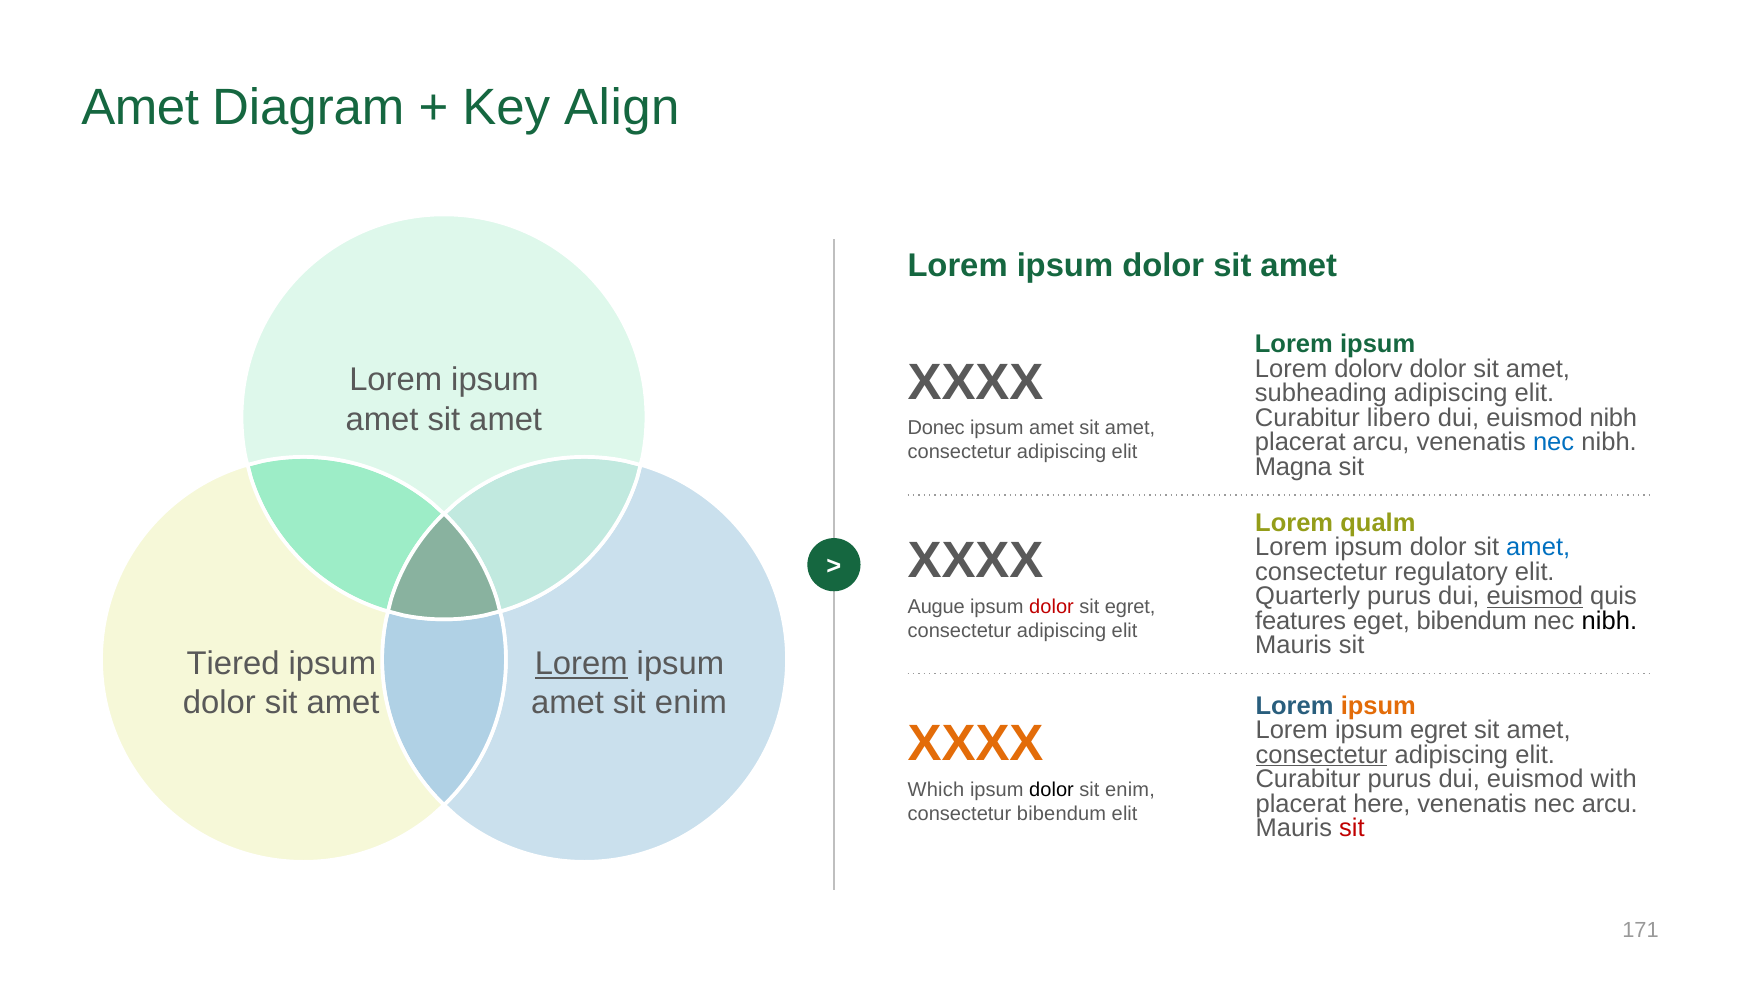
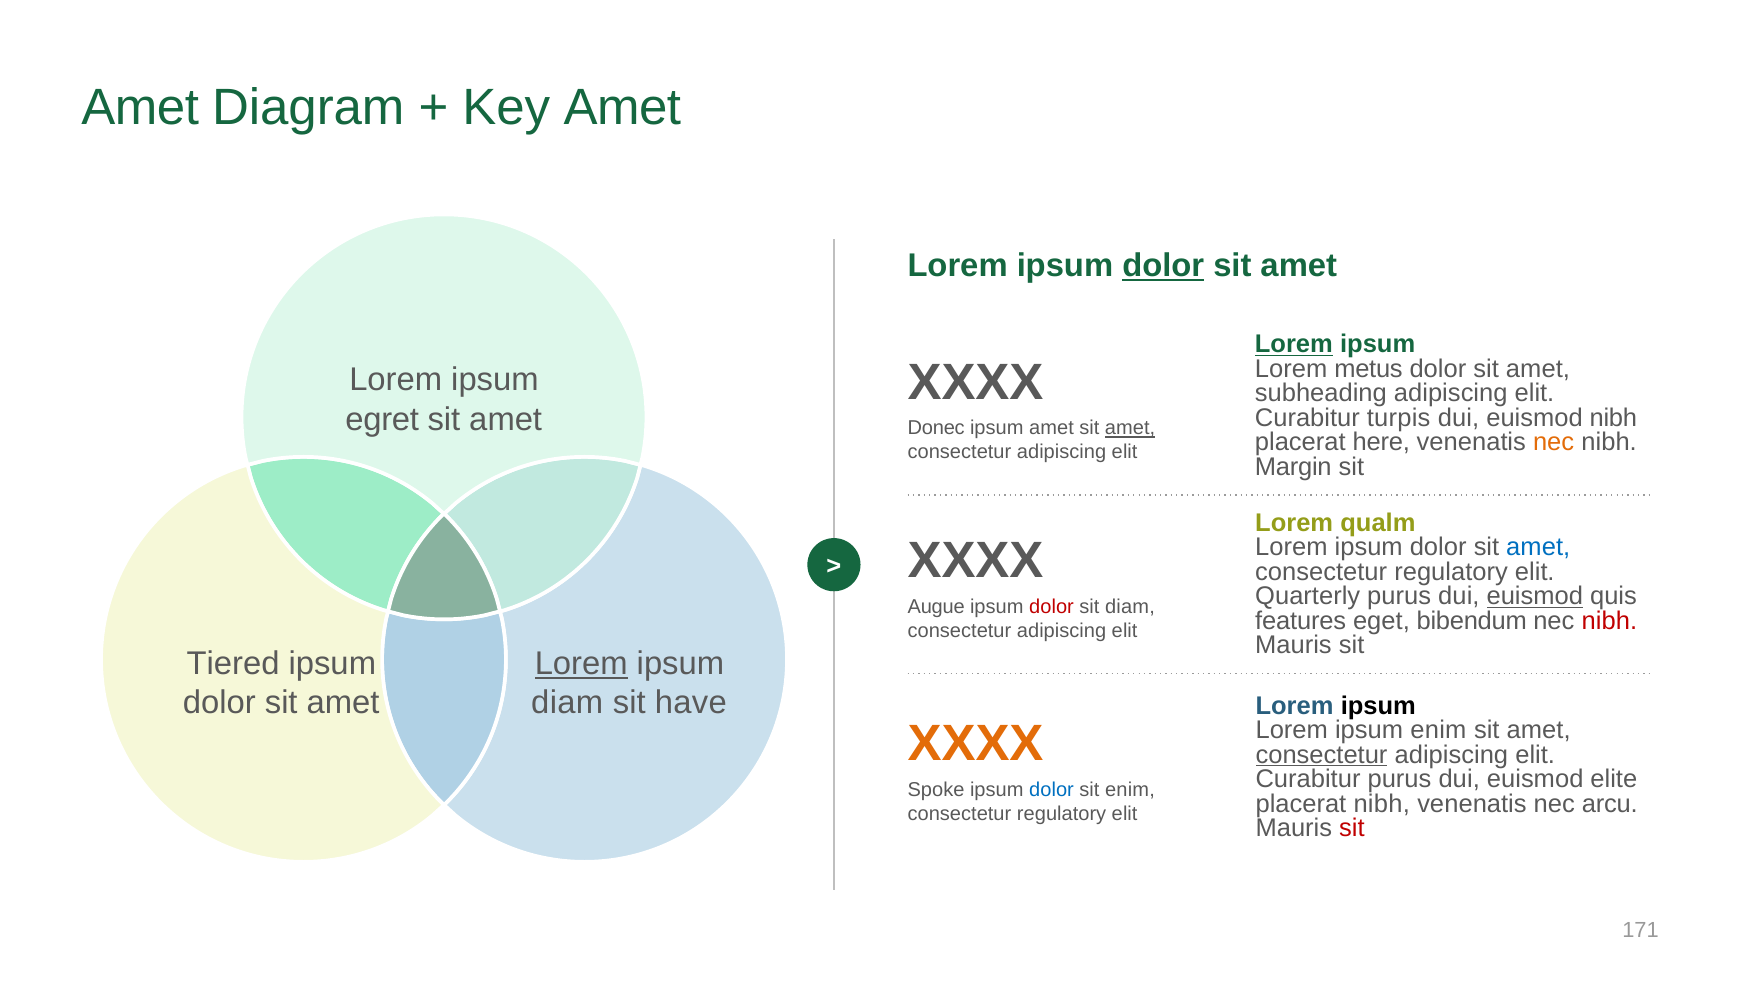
Key Align: Align -> Amet
dolor at (1163, 265) underline: none -> present
Lorem at (1294, 344) underline: none -> present
dolorv: dolorv -> metus
amet at (382, 419): amet -> egret
libero: libero -> turpis
amet at (1130, 428) underline: none -> present
placerat arcu: arcu -> here
nec at (1554, 442) colour: blue -> orange
Magna: Magna -> Margin
sit egret: egret -> diam
nibh at (1609, 621) colour: black -> red
amet at (567, 703): amet -> diam
enim at (691, 703): enim -> have
ipsum at (1378, 706) colour: orange -> black
ipsum egret: egret -> enim
with: with -> elite
Which: Which -> Spoke
dolor at (1052, 789) colour: black -> blue
placerat here: here -> nibh
bibendum at (1062, 813): bibendum -> regulatory
